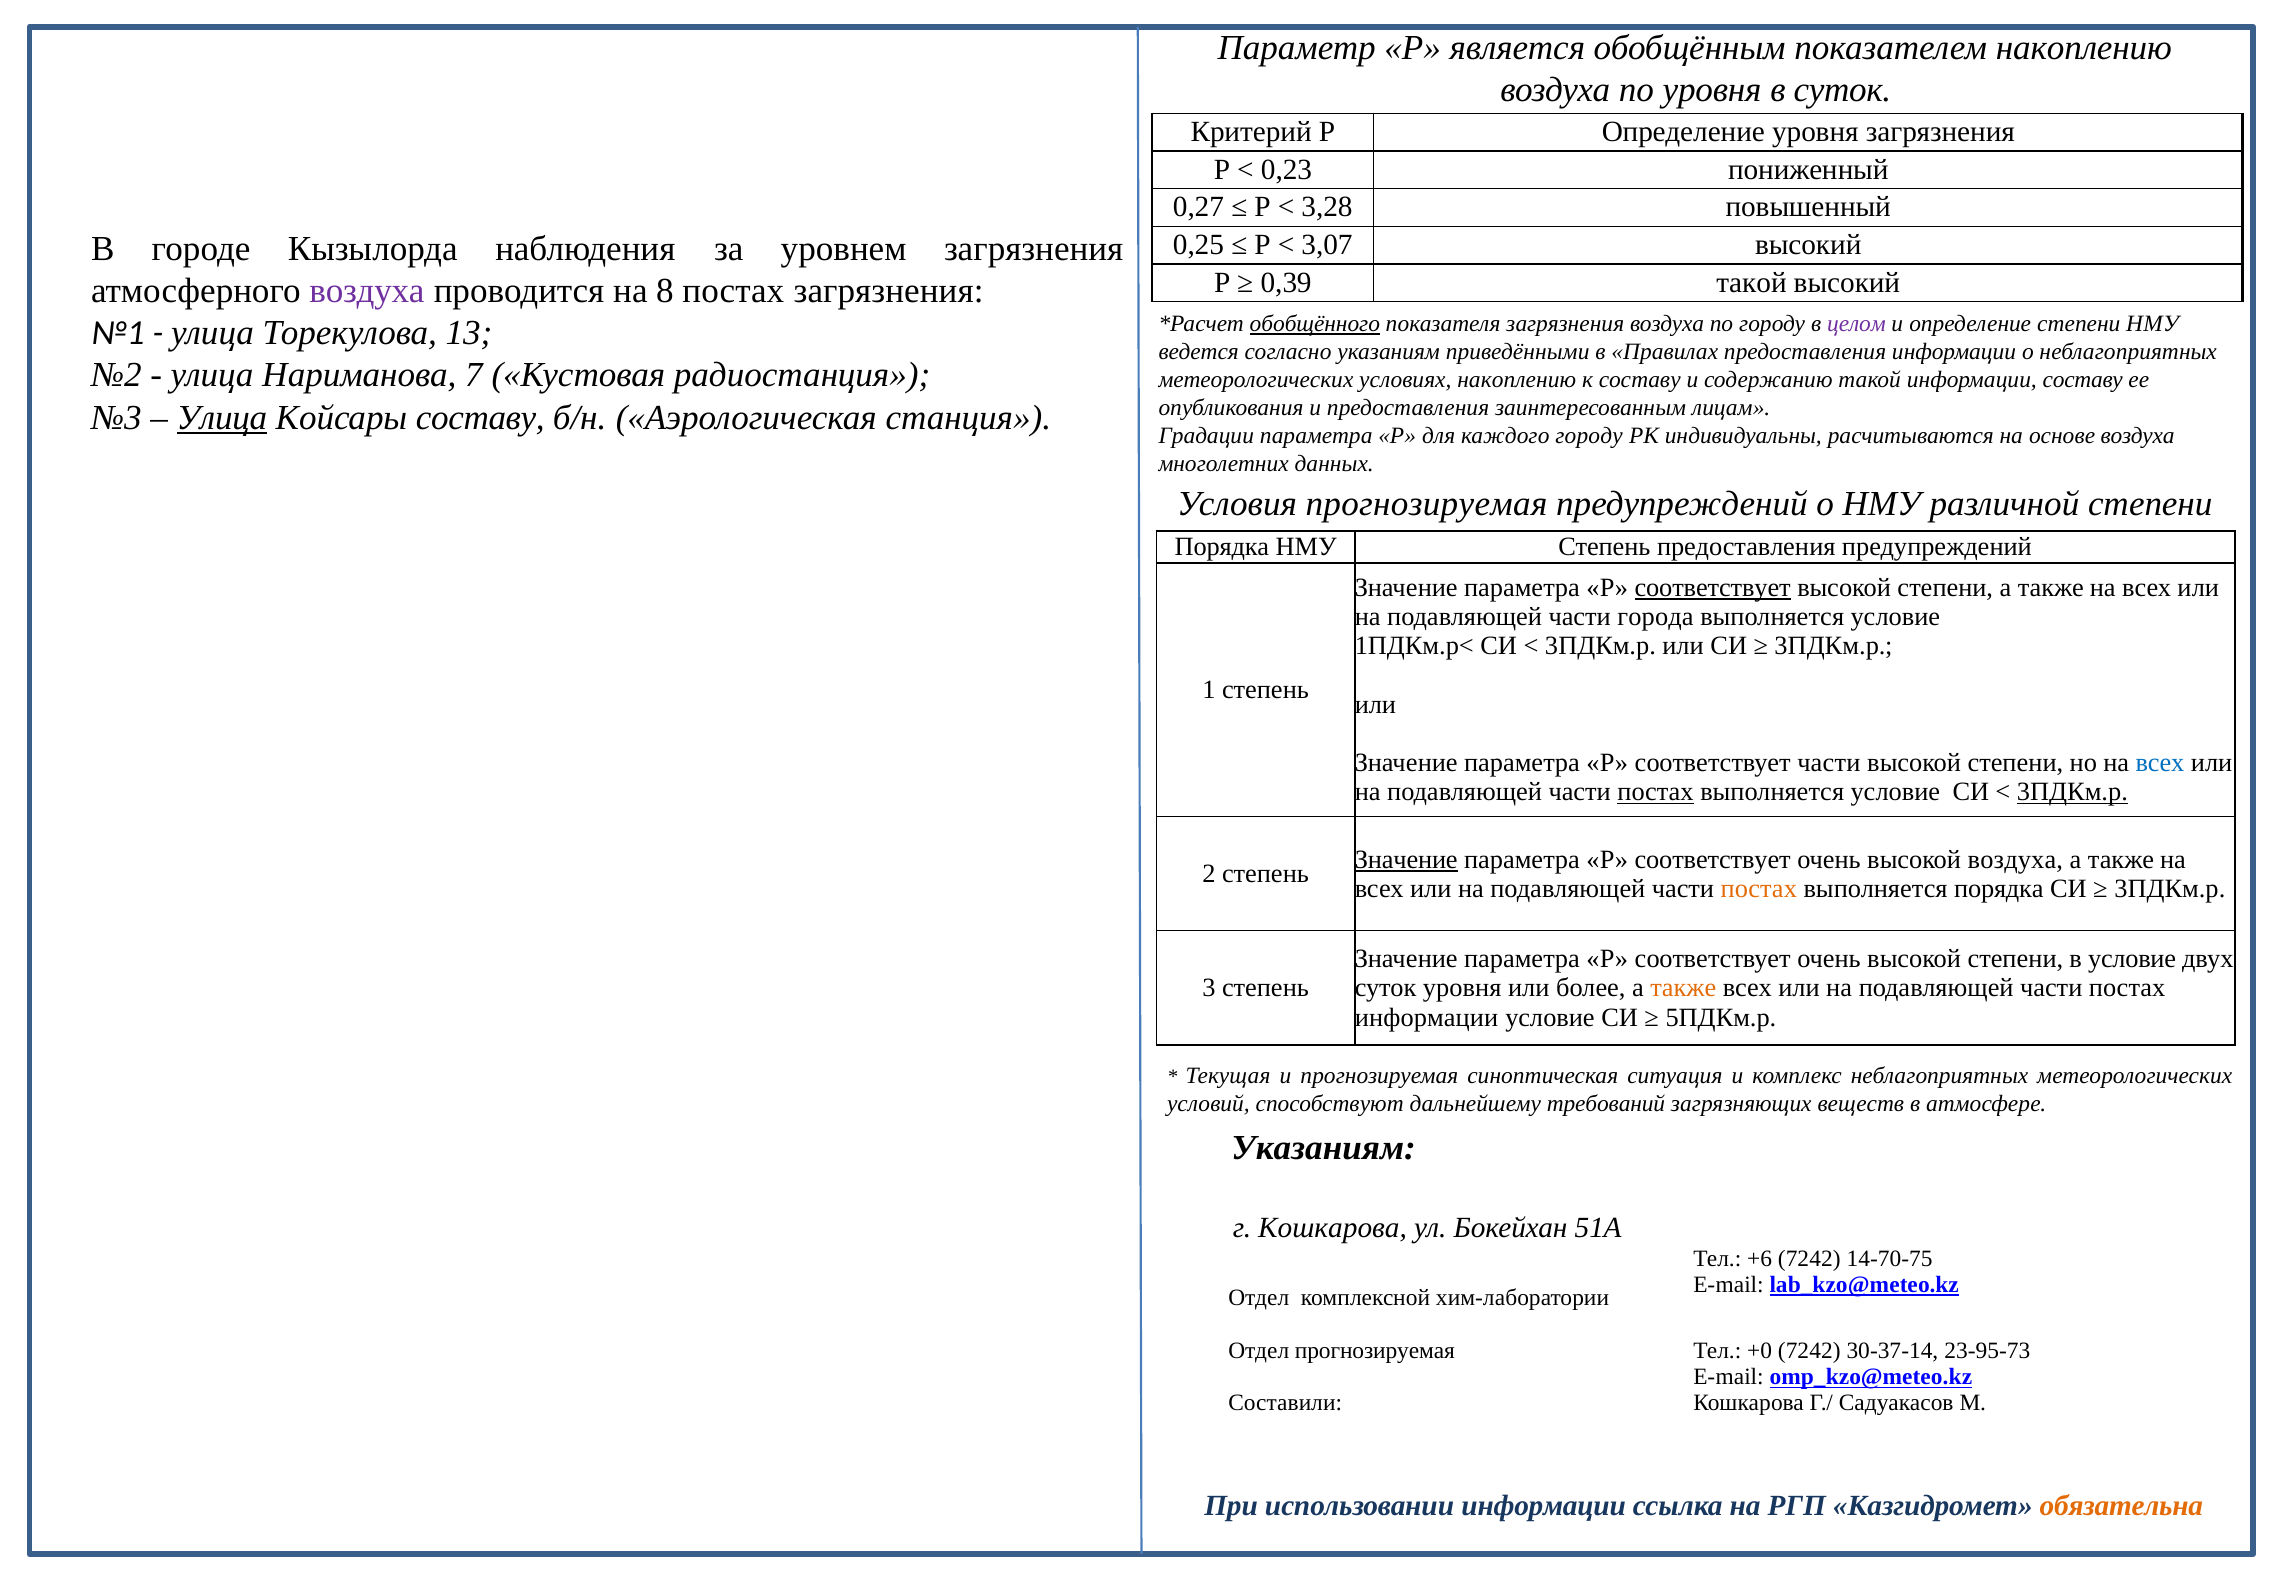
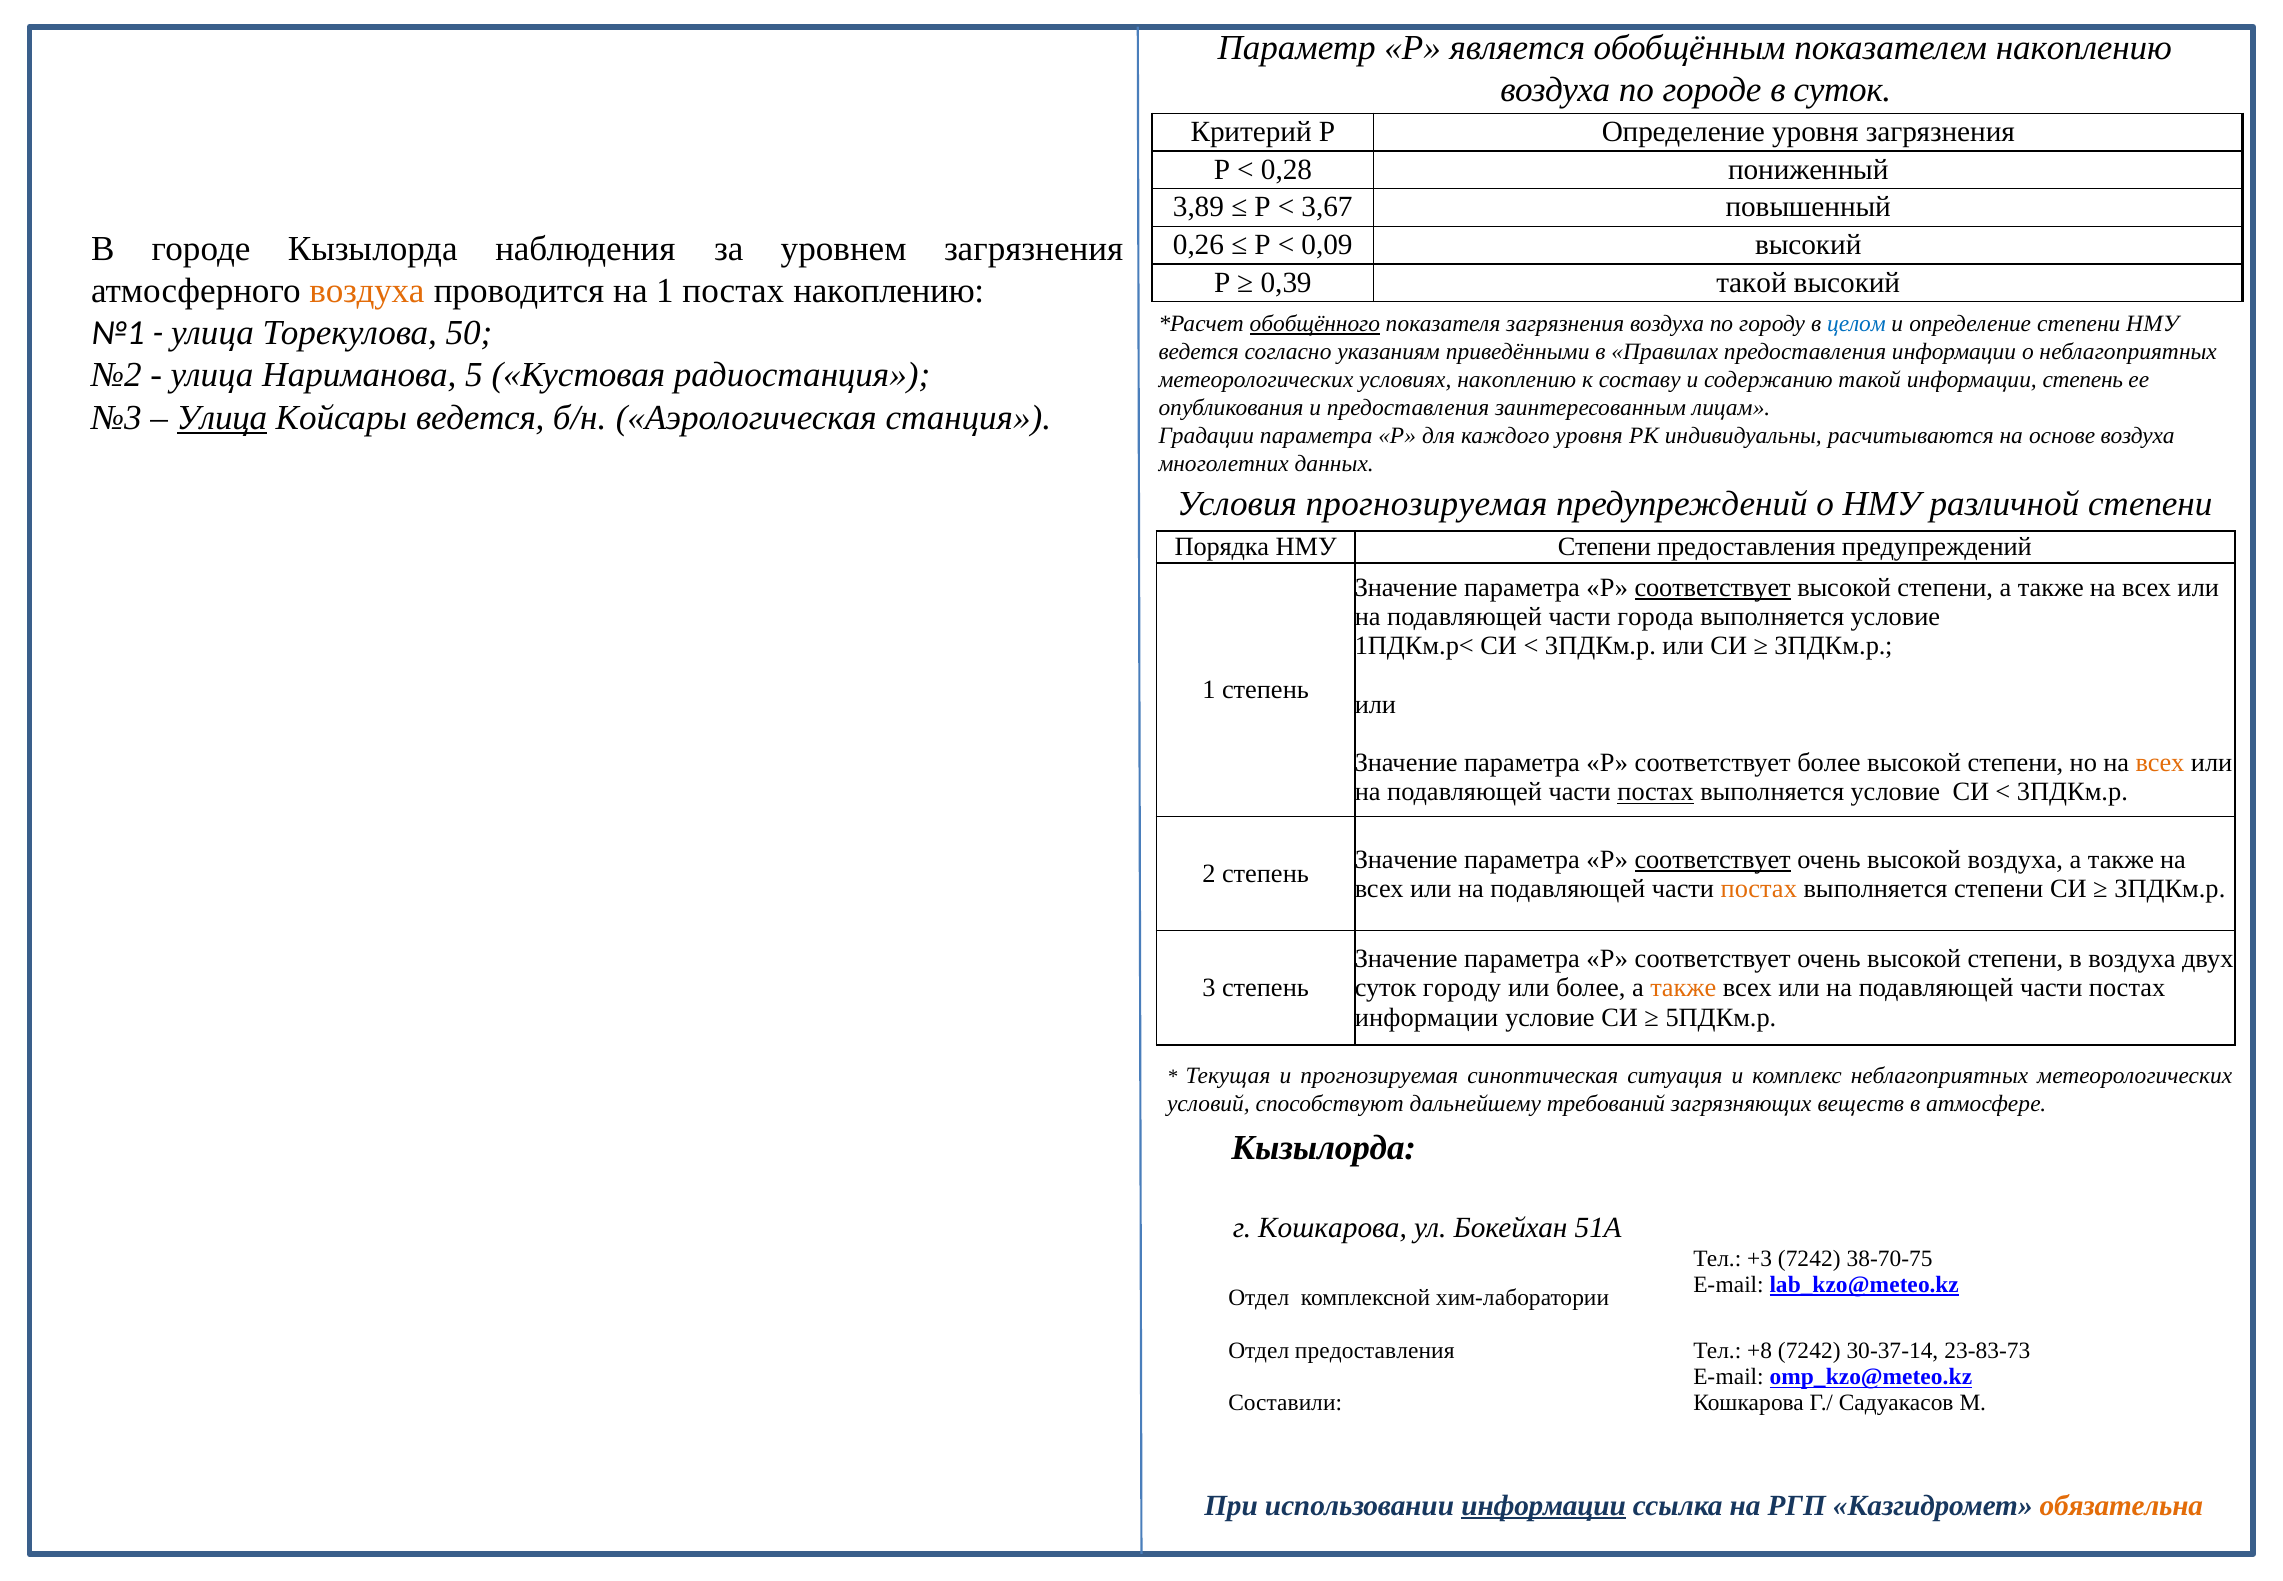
по уровня: уровня -> городе
0,23: 0,23 -> 0,28
0,27: 0,27 -> 3,89
3,28: 3,28 -> 3,67
0,25: 0,25 -> 0,26
3,07: 3,07 -> 0,09
воздуха at (367, 291) colour: purple -> orange
на 8: 8 -> 1
постах загрязнения: загрязнения -> накоплению
целом colour: purple -> blue
13: 13 -> 50
7: 7 -> 5
информации составу: составу -> степень
Койсары составу: составу -> ведется
каждого городу: городу -> уровня
НМУ Степень: Степень -> Степени
соответствует части: части -> более
всех at (2160, 763) colour: blue -> orange
3ПДКм.р at (2072, 792) underline: present -> none
Значение at (1406, 859) underline: present -> none
соответствует at (1713, 859) underline: none -> present
выполняется порядка: порядка -> степени
в условие: условие -> воздуха
суток уровня: уровня -> городу
Указаниям at (1324, 1148): Указаниям -> Кызылорда
+6: +6 -> +3
14-70-75: 14-70-75 -> 38-70-75
Отдел прогнозируемая: прогнозируемая -> предоставления
+0: +0 -> +8
23-95-73: 23-95-73 -> 23-83-73
информации at (1544, 1505) underline: none -> present
